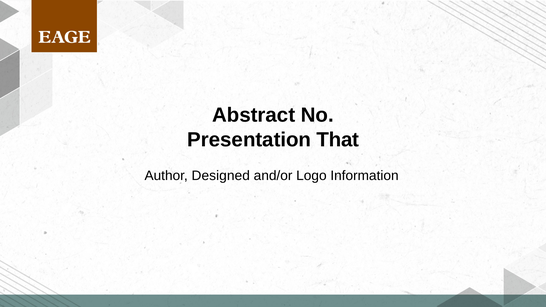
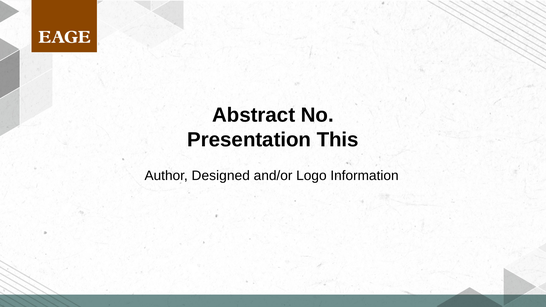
That: That -> This
